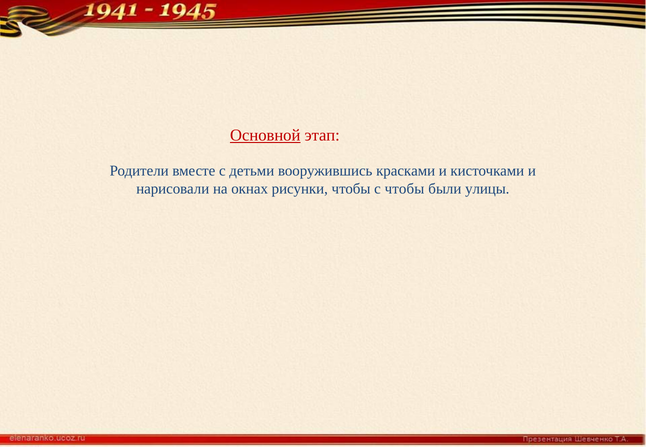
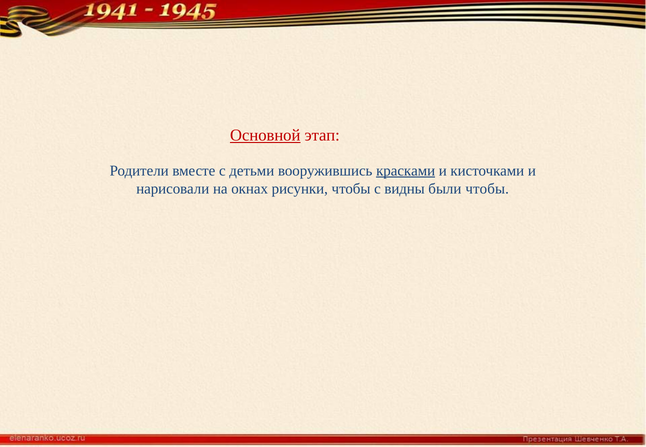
красками underline: none -> present
с чтобы: чтобы -> видны
были улицы: улицы -> чтобы
